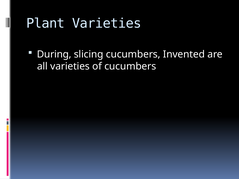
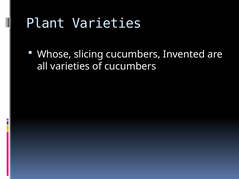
During: During -> Whose
